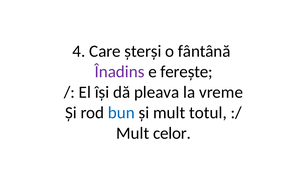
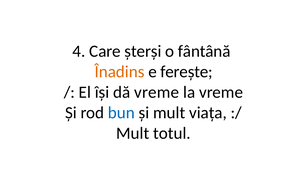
Înadins colour: purple -> orange
dă pleava: pleava -> vreme
totul: totul -> viața
celor: celor -> totul
